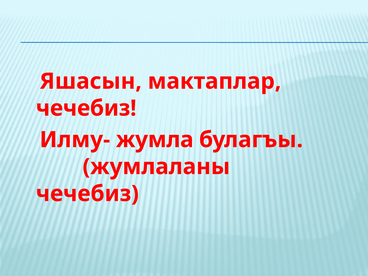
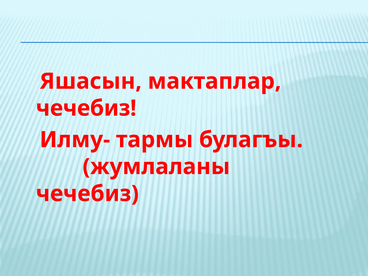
жумла: жумла -> тармы
